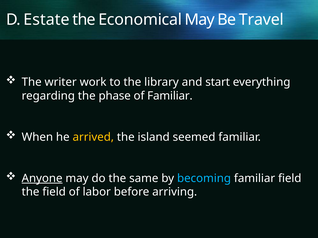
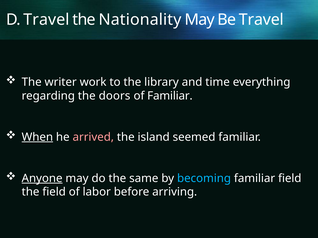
D Estate: Estate -> Travel
Economical: Economical -> Nationality
start: start -> time
phase: phase -> doors
When underline: none -> present
arrived colour: yellow -> pink
